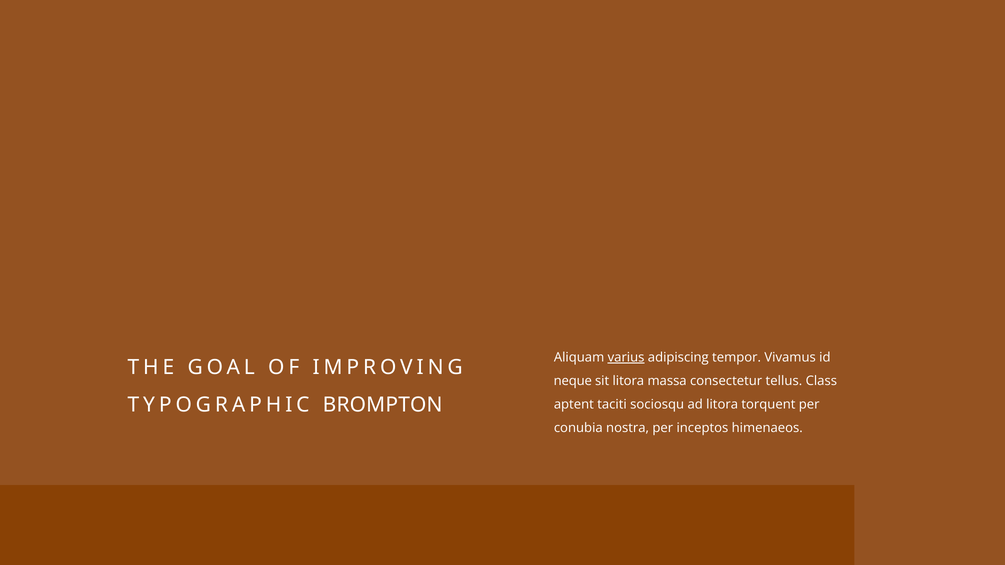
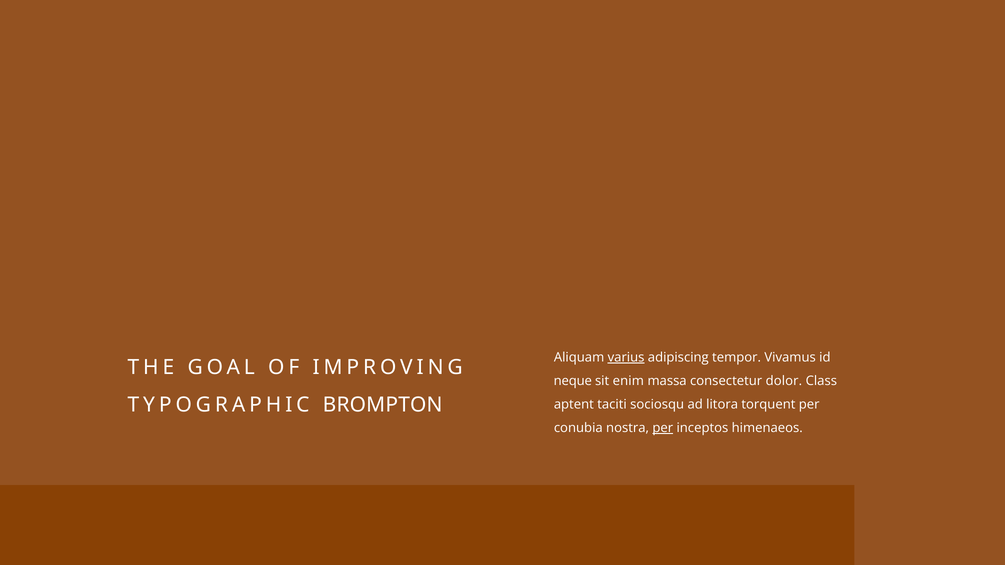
sit litora: litora -> enim
tellus: tellus -> dolor
per at (663, 428) underline: none -> present
